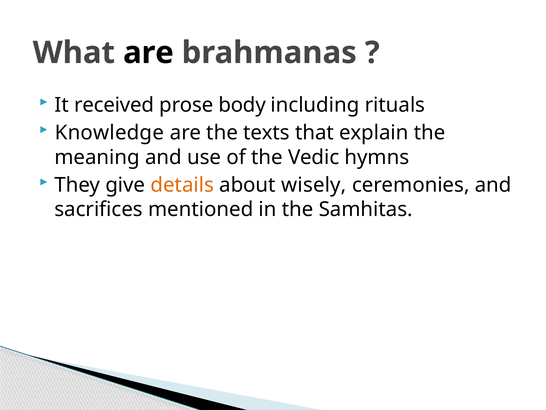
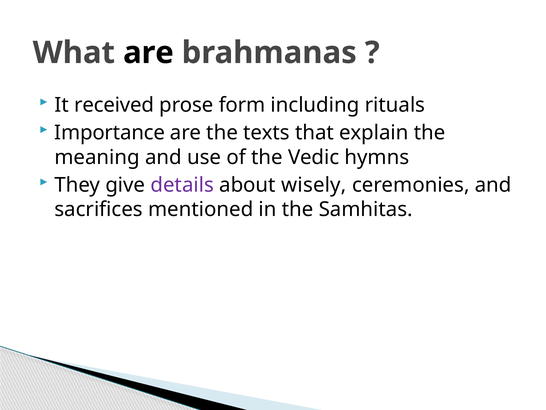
body: body -> form
Knowledge: Knowledge -> Importance
details colour: orange -> purple
